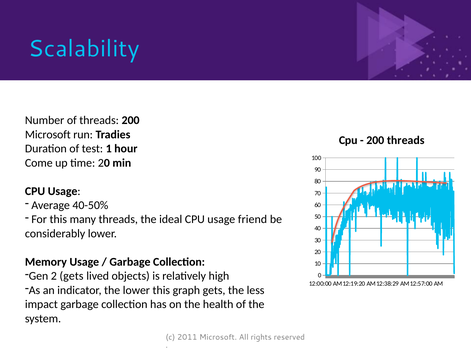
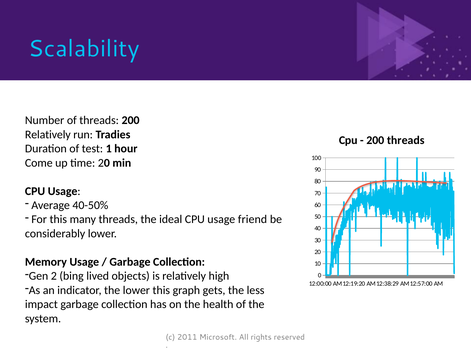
Microsoft at (48, 134): Microsoft -> Relatively
2 gets: gets -> bing
